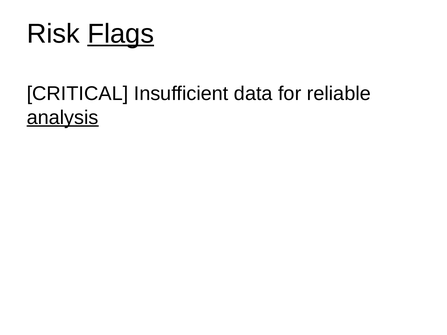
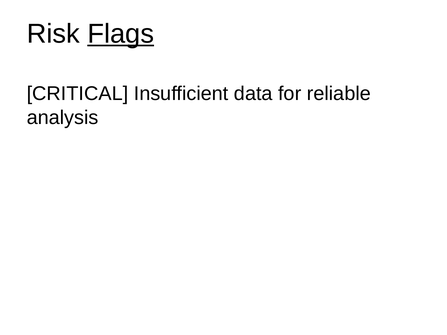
analysis underline: present -> none
